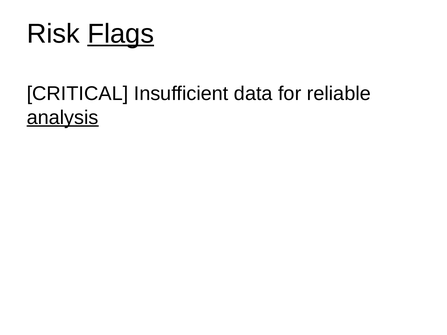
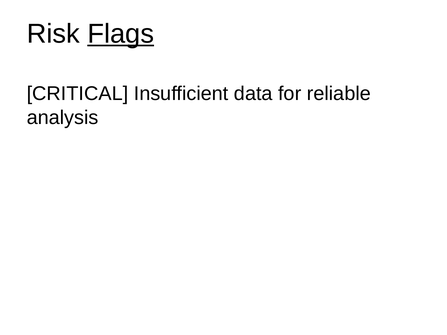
analysis underline: present -> none
